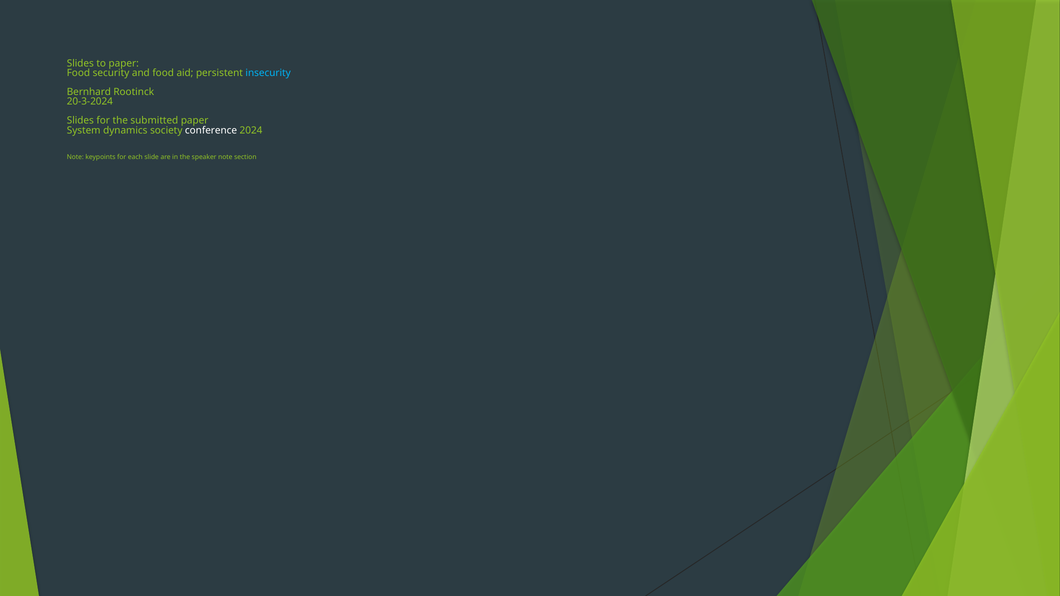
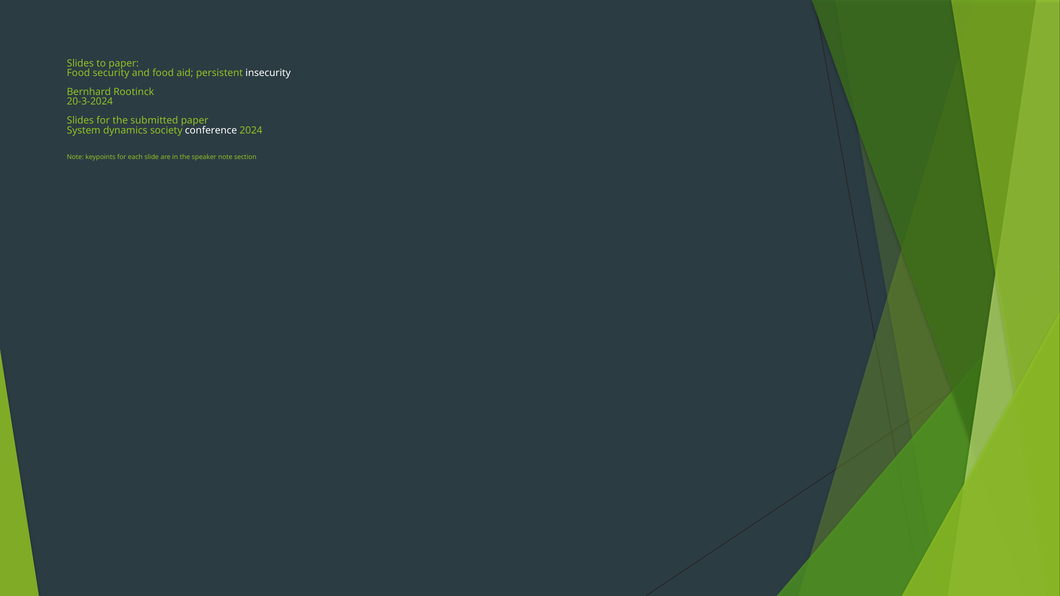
insecurity colour: light blue -> white
